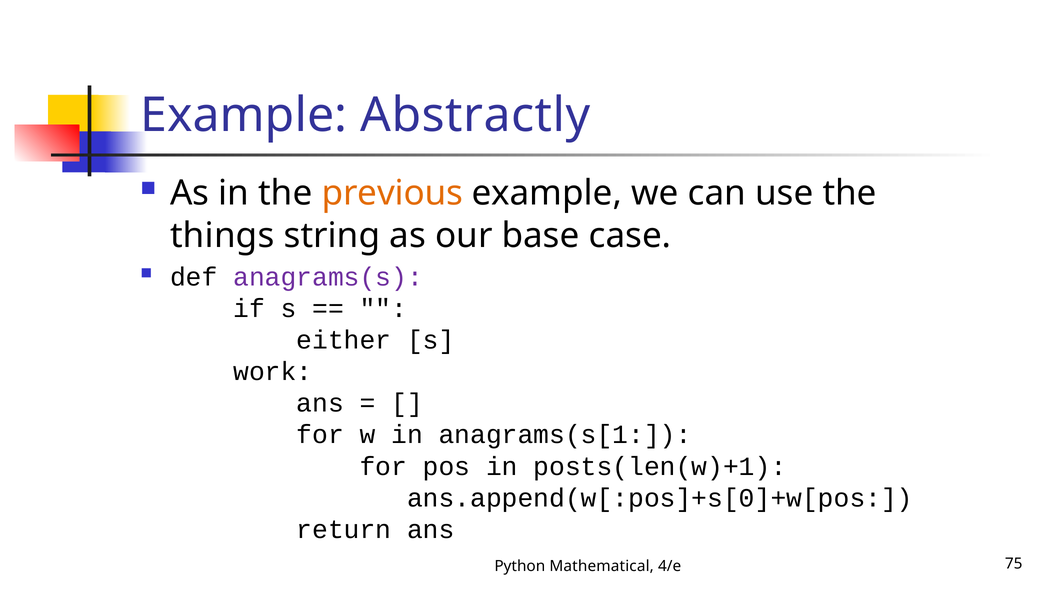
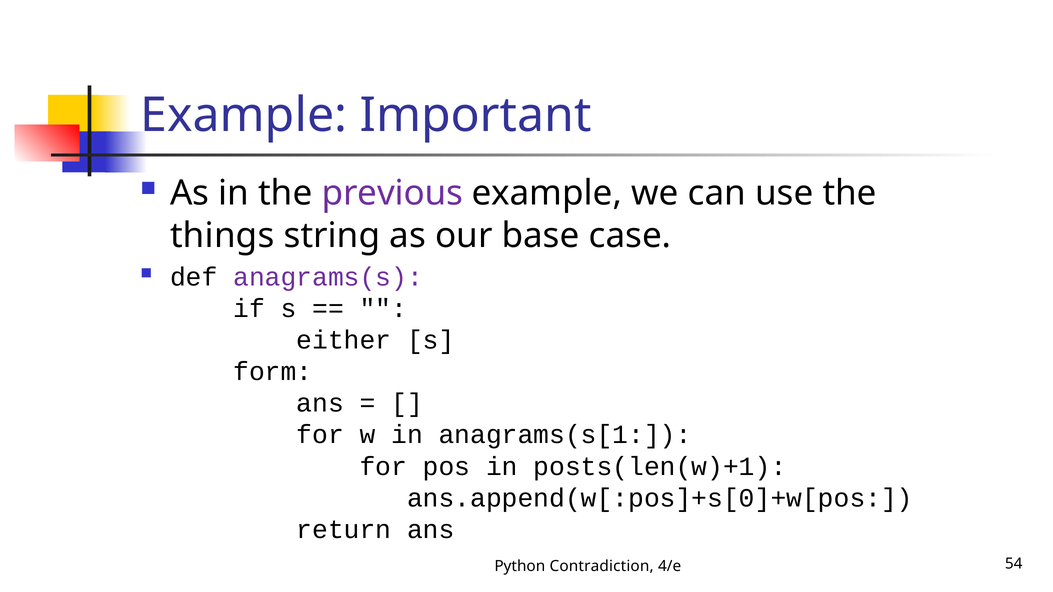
Abstractly: Abstractly -> Important
previous colour: orange -> purple
work: work -> form
Mathematical: Mathematical -> Contradiction
75: 75 -> 54
